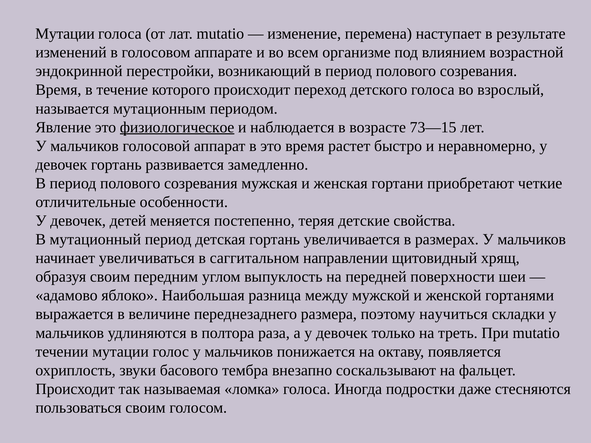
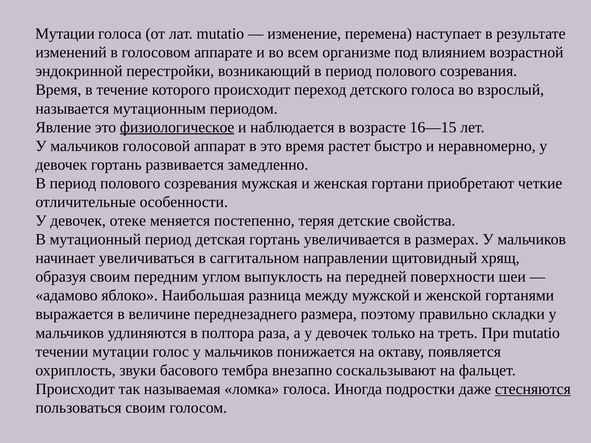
73—15: 73—15 -> 16—15
детей: детей -> отеке
научиться: научиться -> правильно
стесняются underline: none -> present
